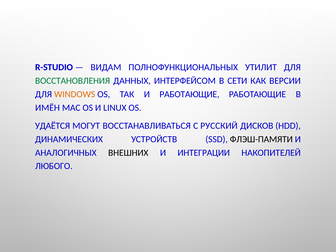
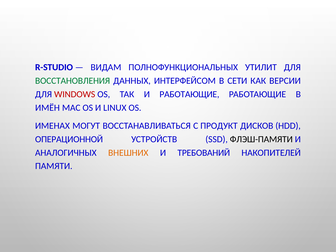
WINDOWS colour: orange -> red
УДАЁТСЯ: УДАЁТСЯ -> ИМЕНАХ
РУССКИЙ: РУССКИЙ -> ПРОДУКТ
ДИНАМИЧЕСКИХ: ДИНАМИЧЕСКИХ -> ОПЕРАЦИОННОЙ
ВНЕШНИХ colour: black -> orange
ИНТЕГРАЦИИ: ИНТЕГРАЦИИ -> ТРЕБОВАНИЙ
ЛЮБОГО: ЛЮБОГО -> ПАМЯТИ
